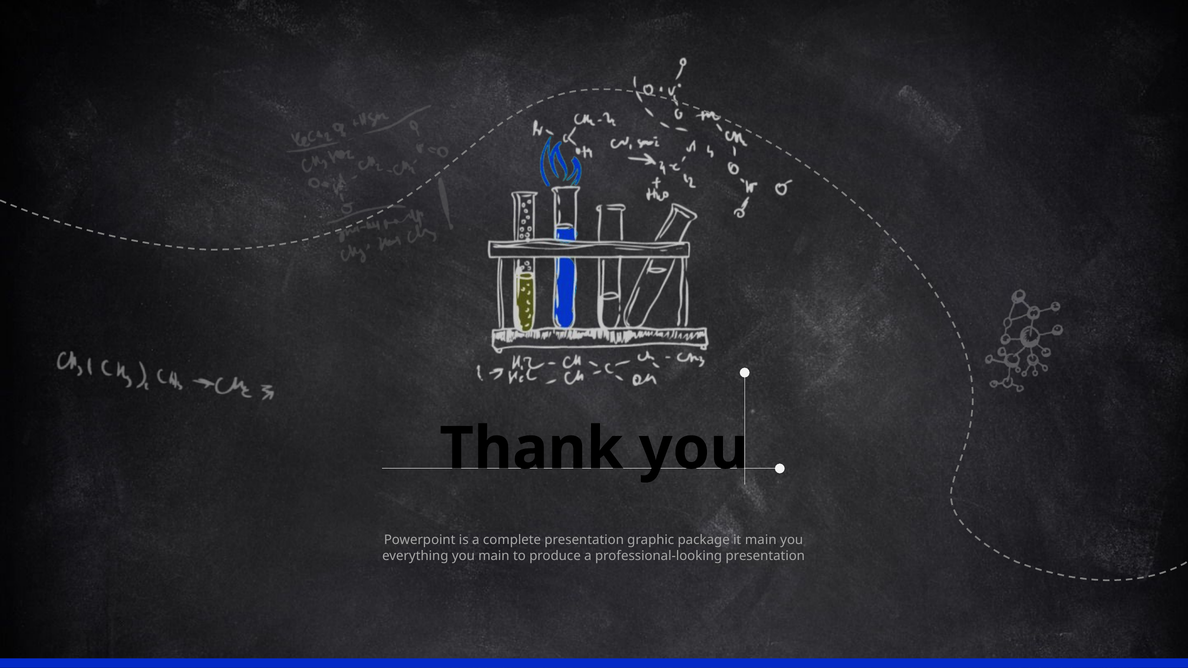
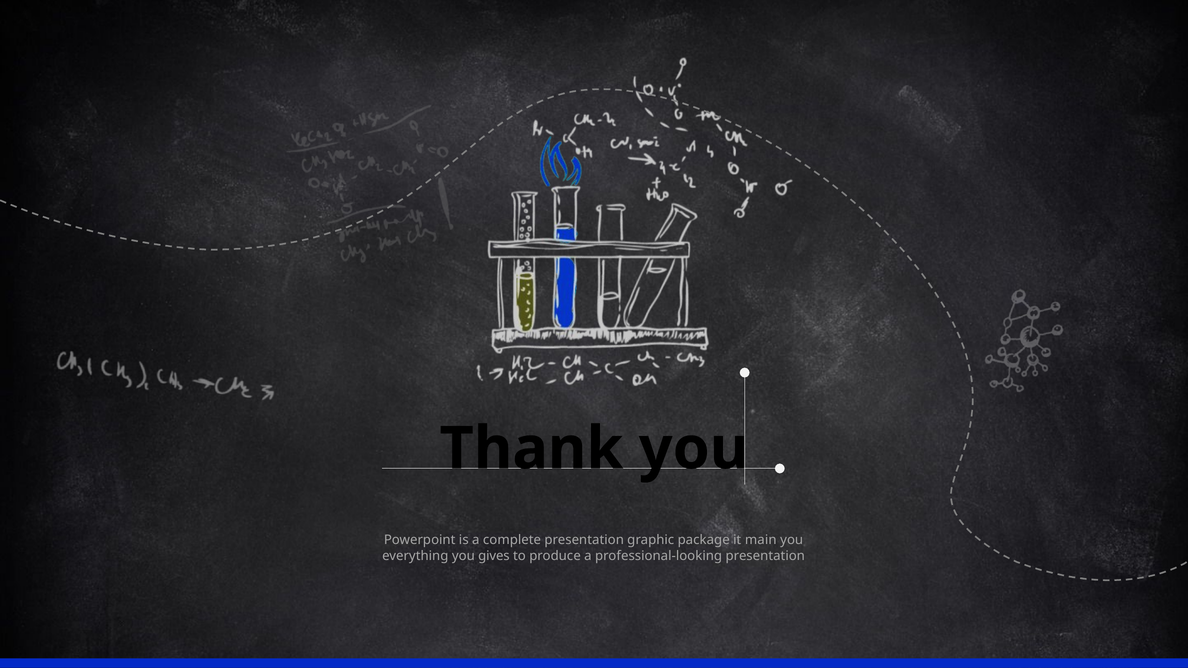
you main: main -> gives
